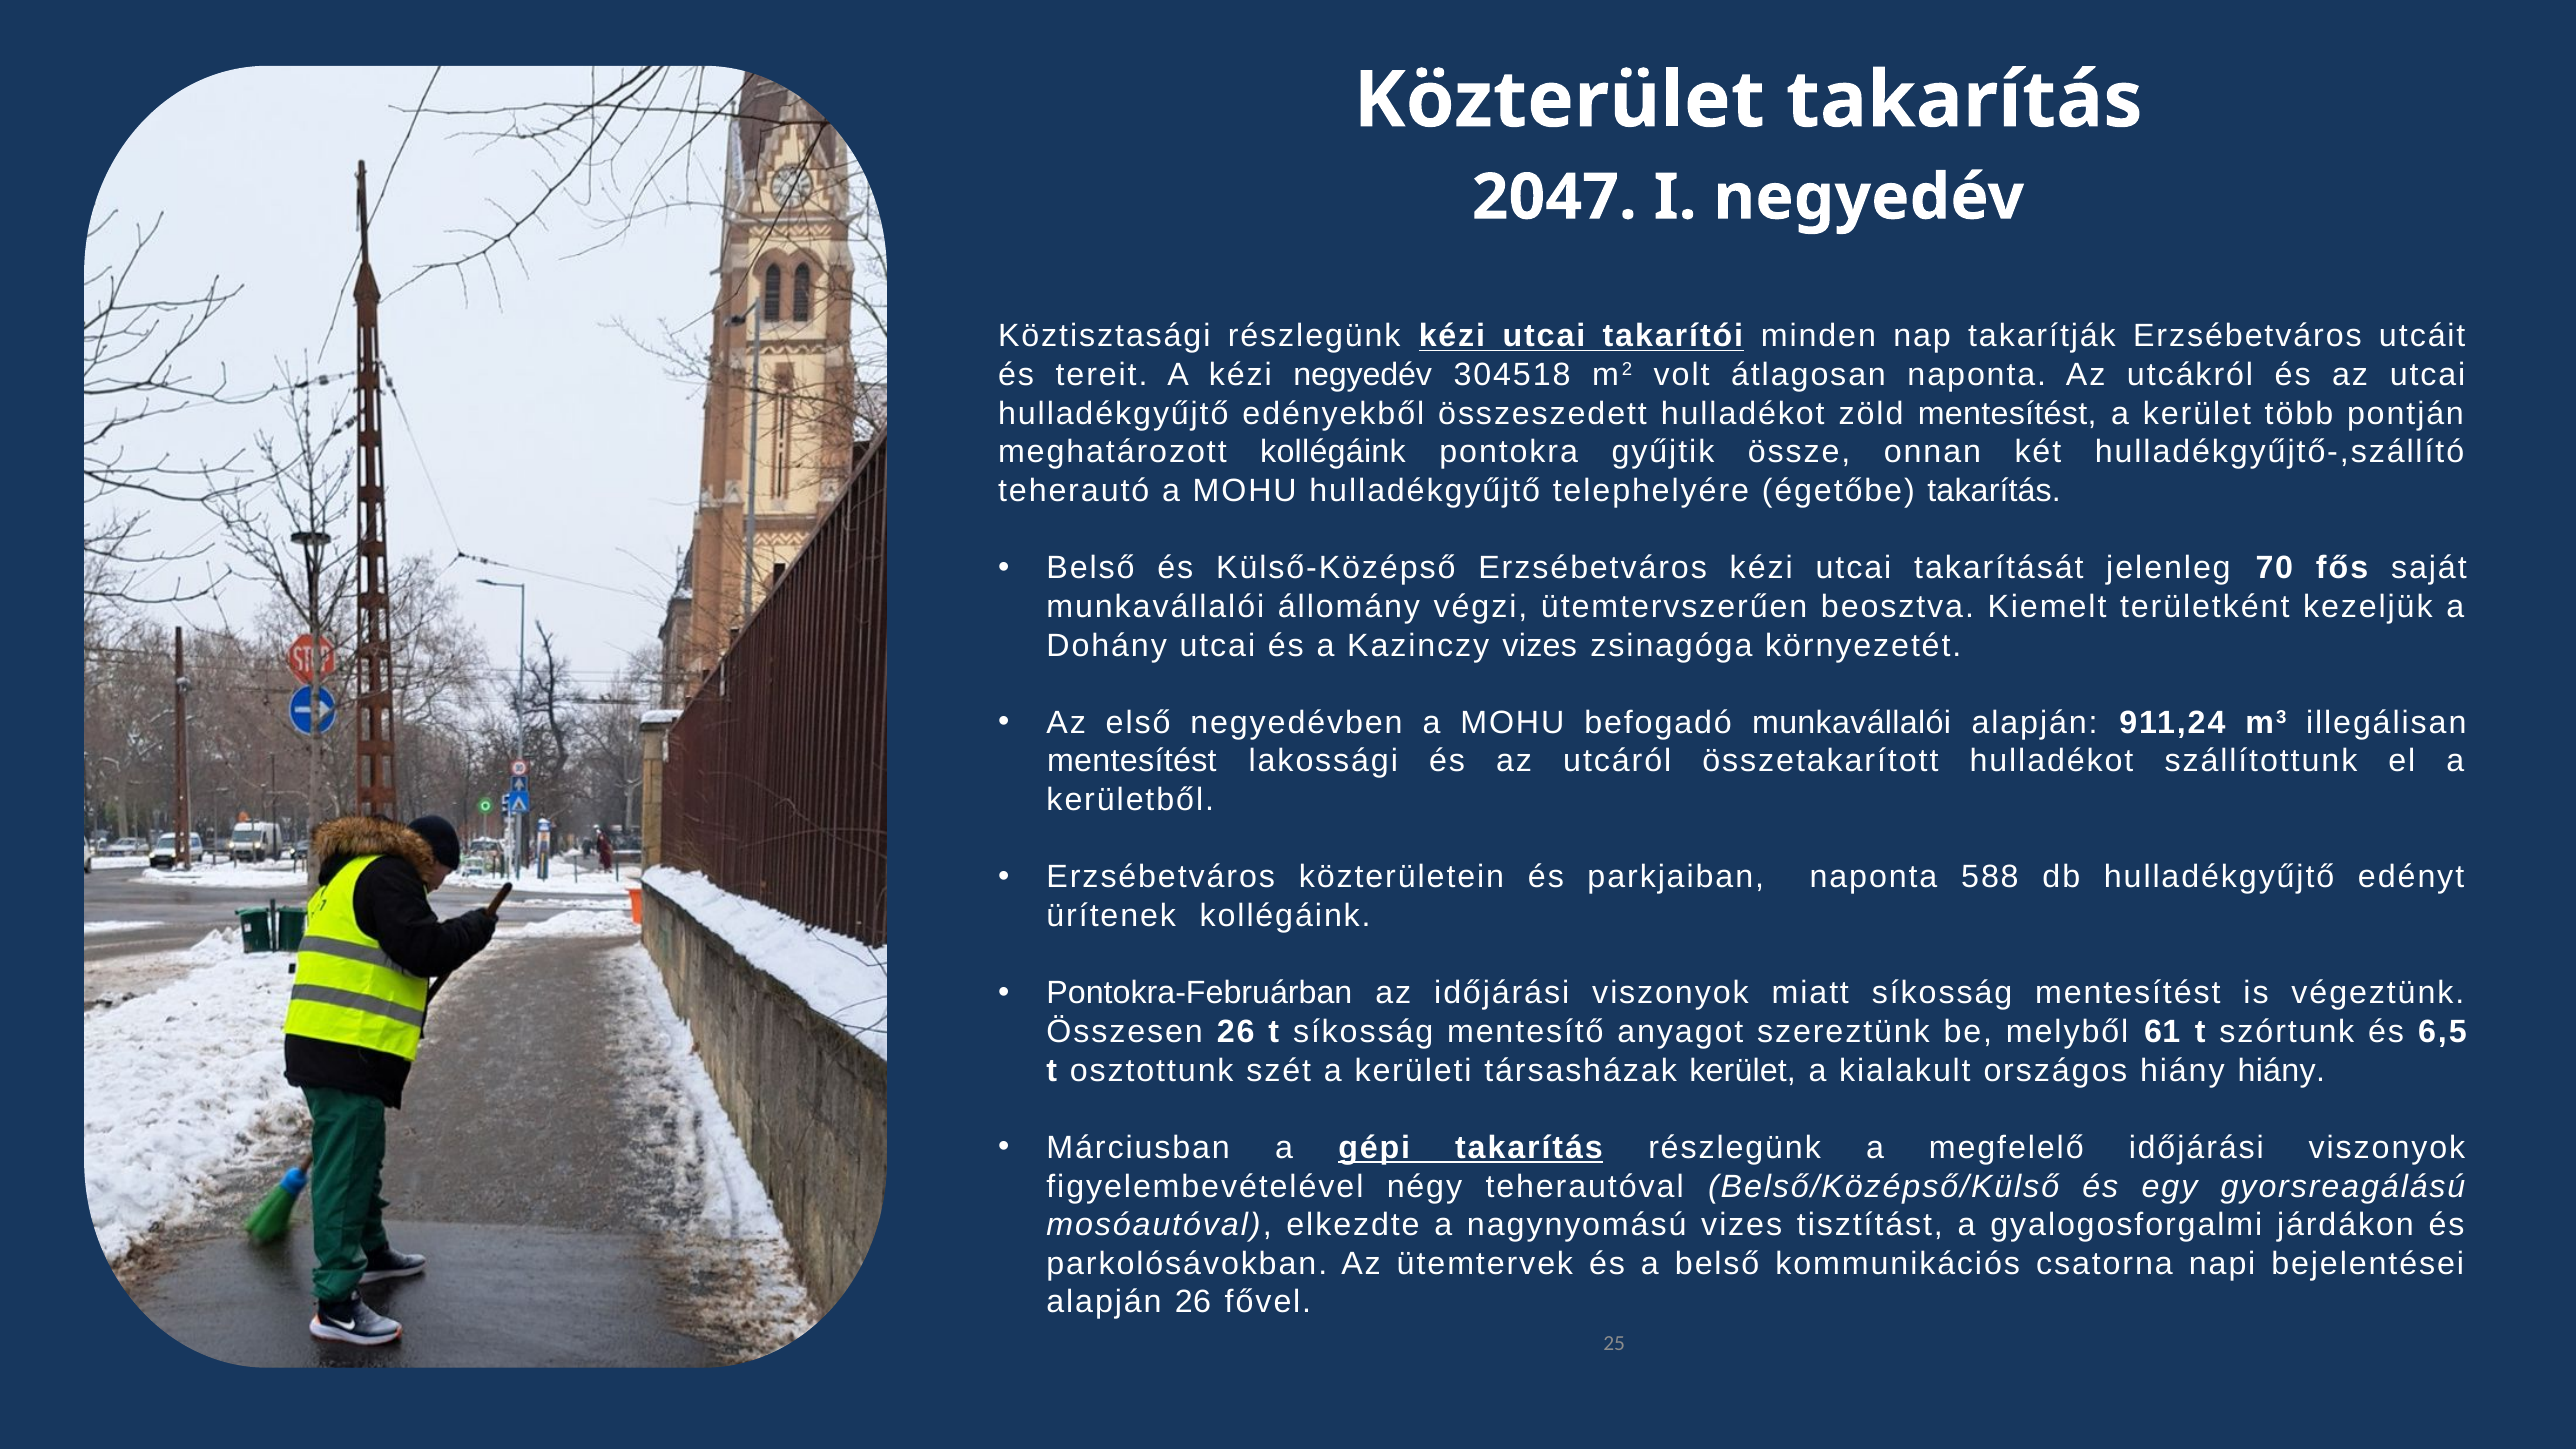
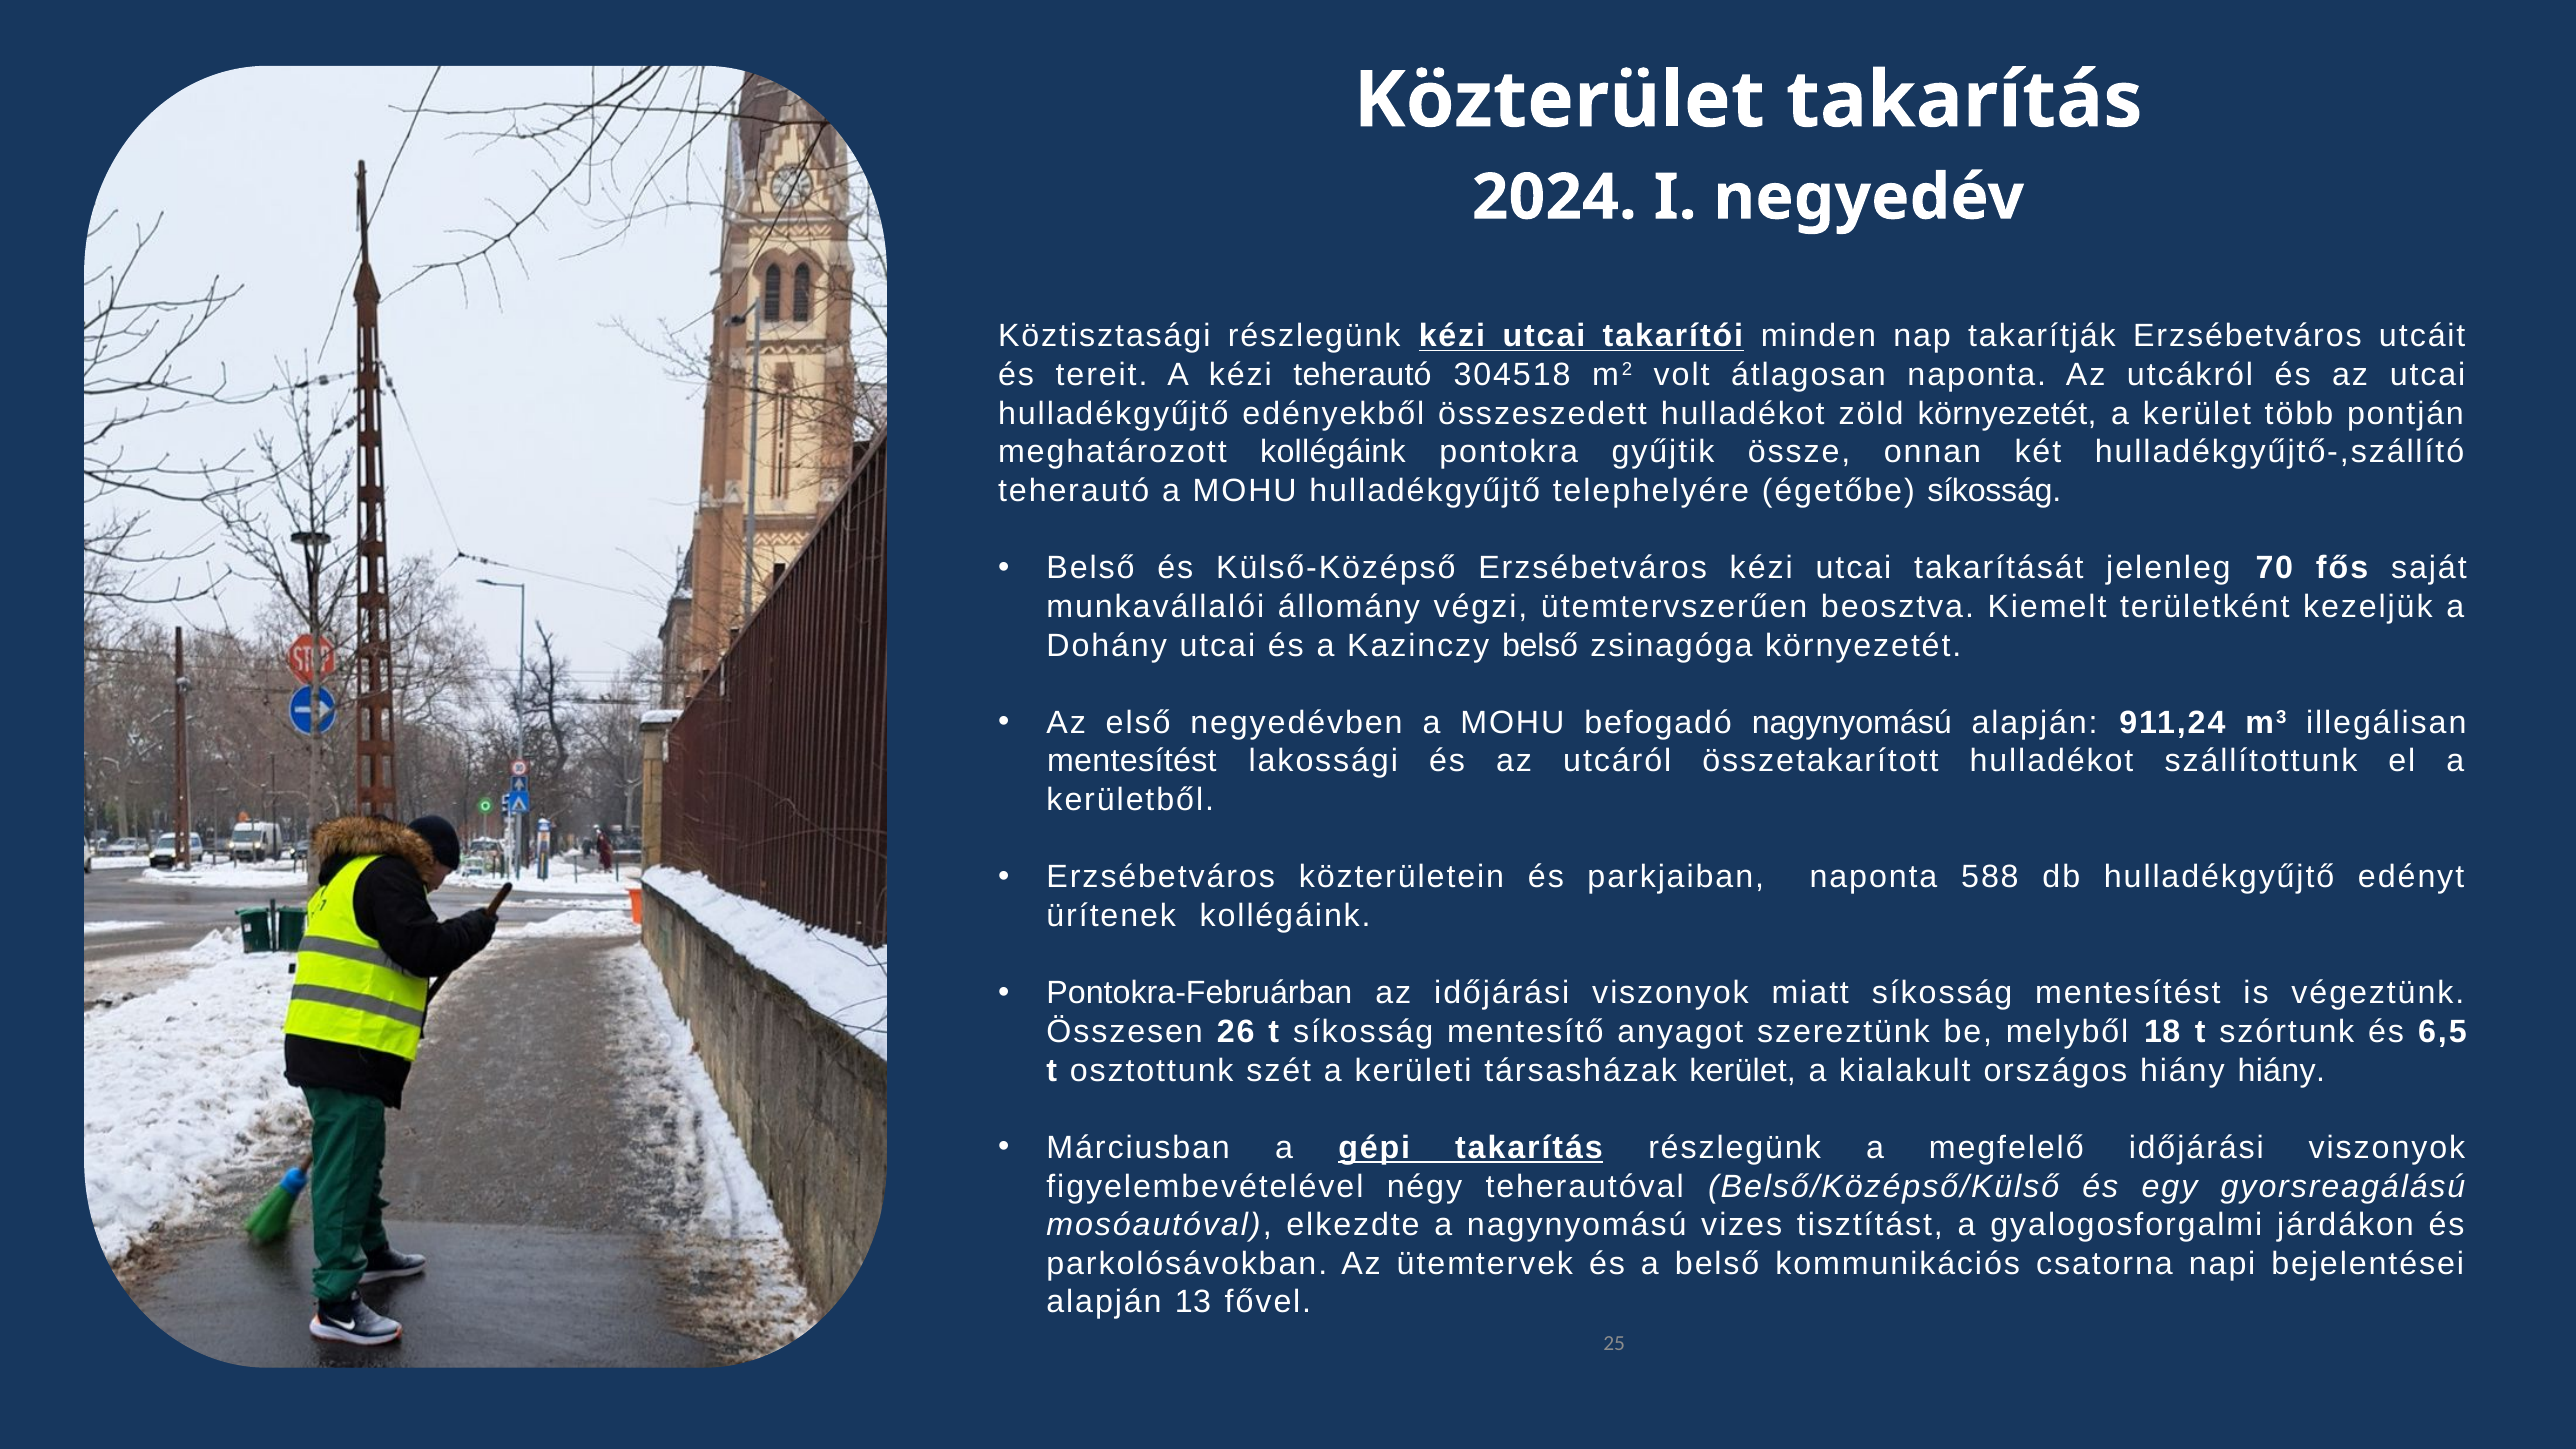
2047: 2047 -> 2024
kézi negyedév: negyedév -> teherautó
zöld mentesítést: mentesítést -> környezetét
égetőbe takarítás: takarítás -> síkosság
Kazinczy vizes: vizes -> belső
befogadó munkavállalói: munkavállalói -> nagynyomású
61: 61 -> 18
alapján 26: 26 -> 13
